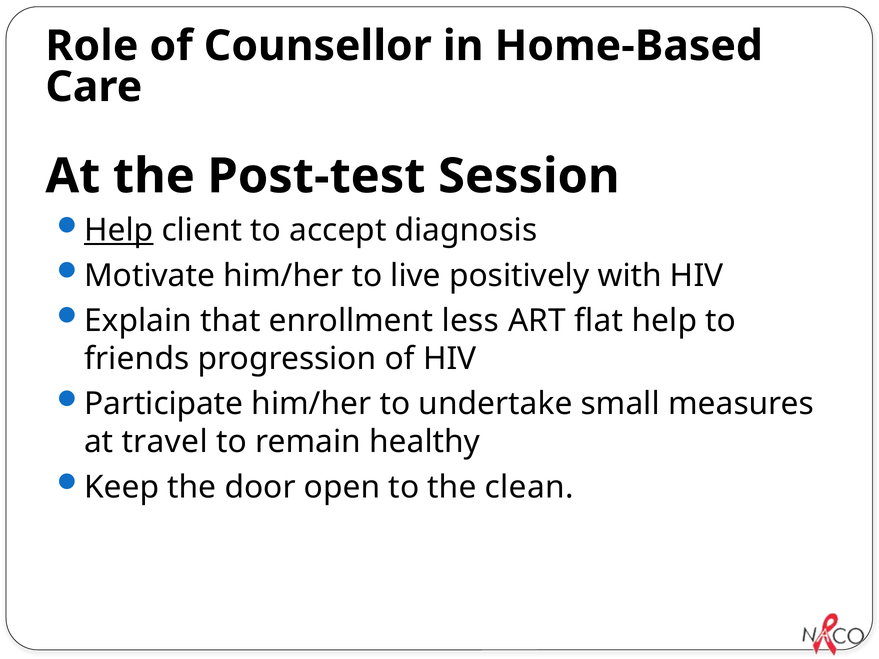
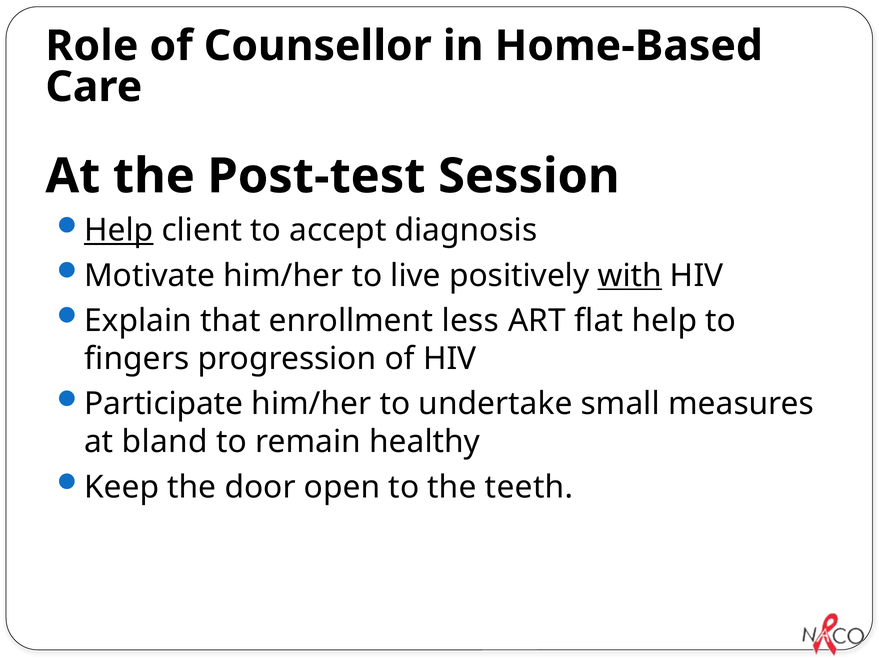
with underline: none -> present
friends: friends -> fingers
travel: travel -> bland
clean: clean -> teeth
